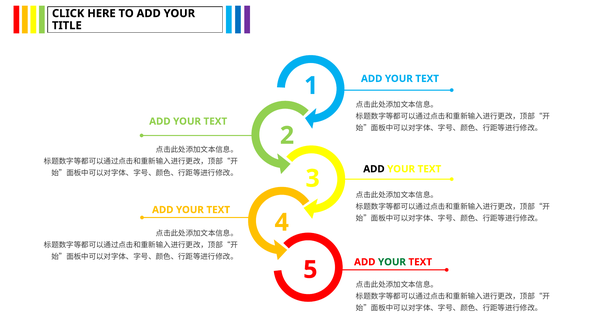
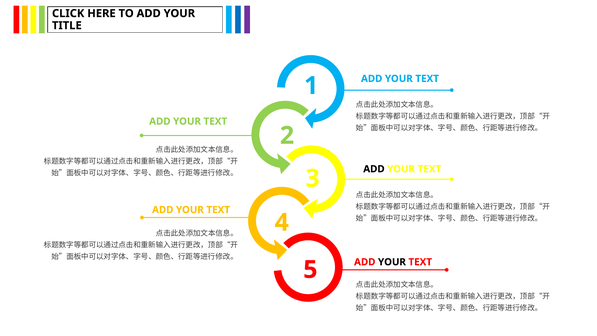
YOUR at (392, 262) colour: green -> black
